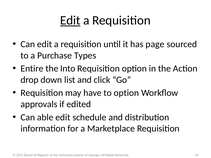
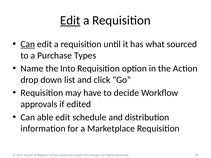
Can at (28, 44) underline: none -> present
page: page -> what
Entire: Entire -> Name
to option: option -> decide
